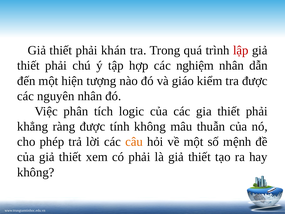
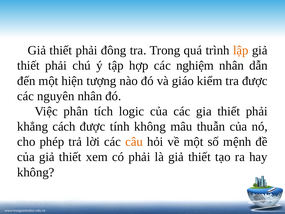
khán: khán -> đông
lập colour: red -> orange
ràng: ràng -> cách
